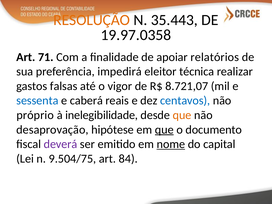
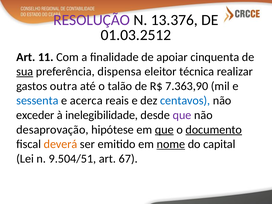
RESOLUÇÃO colour: orange -> purple
35.443: 35.443 -> 13.376
19.97.0358: 19.97.0358 -> 01.03.2512
71: 71 -> 11
relatórios: relatórios -> cinquenta
sua underline: none -> present
impedirá: impedirá -> dispensa
falsas: falsas -> outra
vigor: vigor -> talão
8.721,07: 8.721,07 -> 7.363,90
caberá: caberá -> acerca
próprio: próprio -> exceder
que at (182, 115) colour: orange -> purple
documento underline: none -> present
deverá colour: purple -> orange
9.504/75: 9.504/75 -> 9.504/51
84: 84 -> 67
